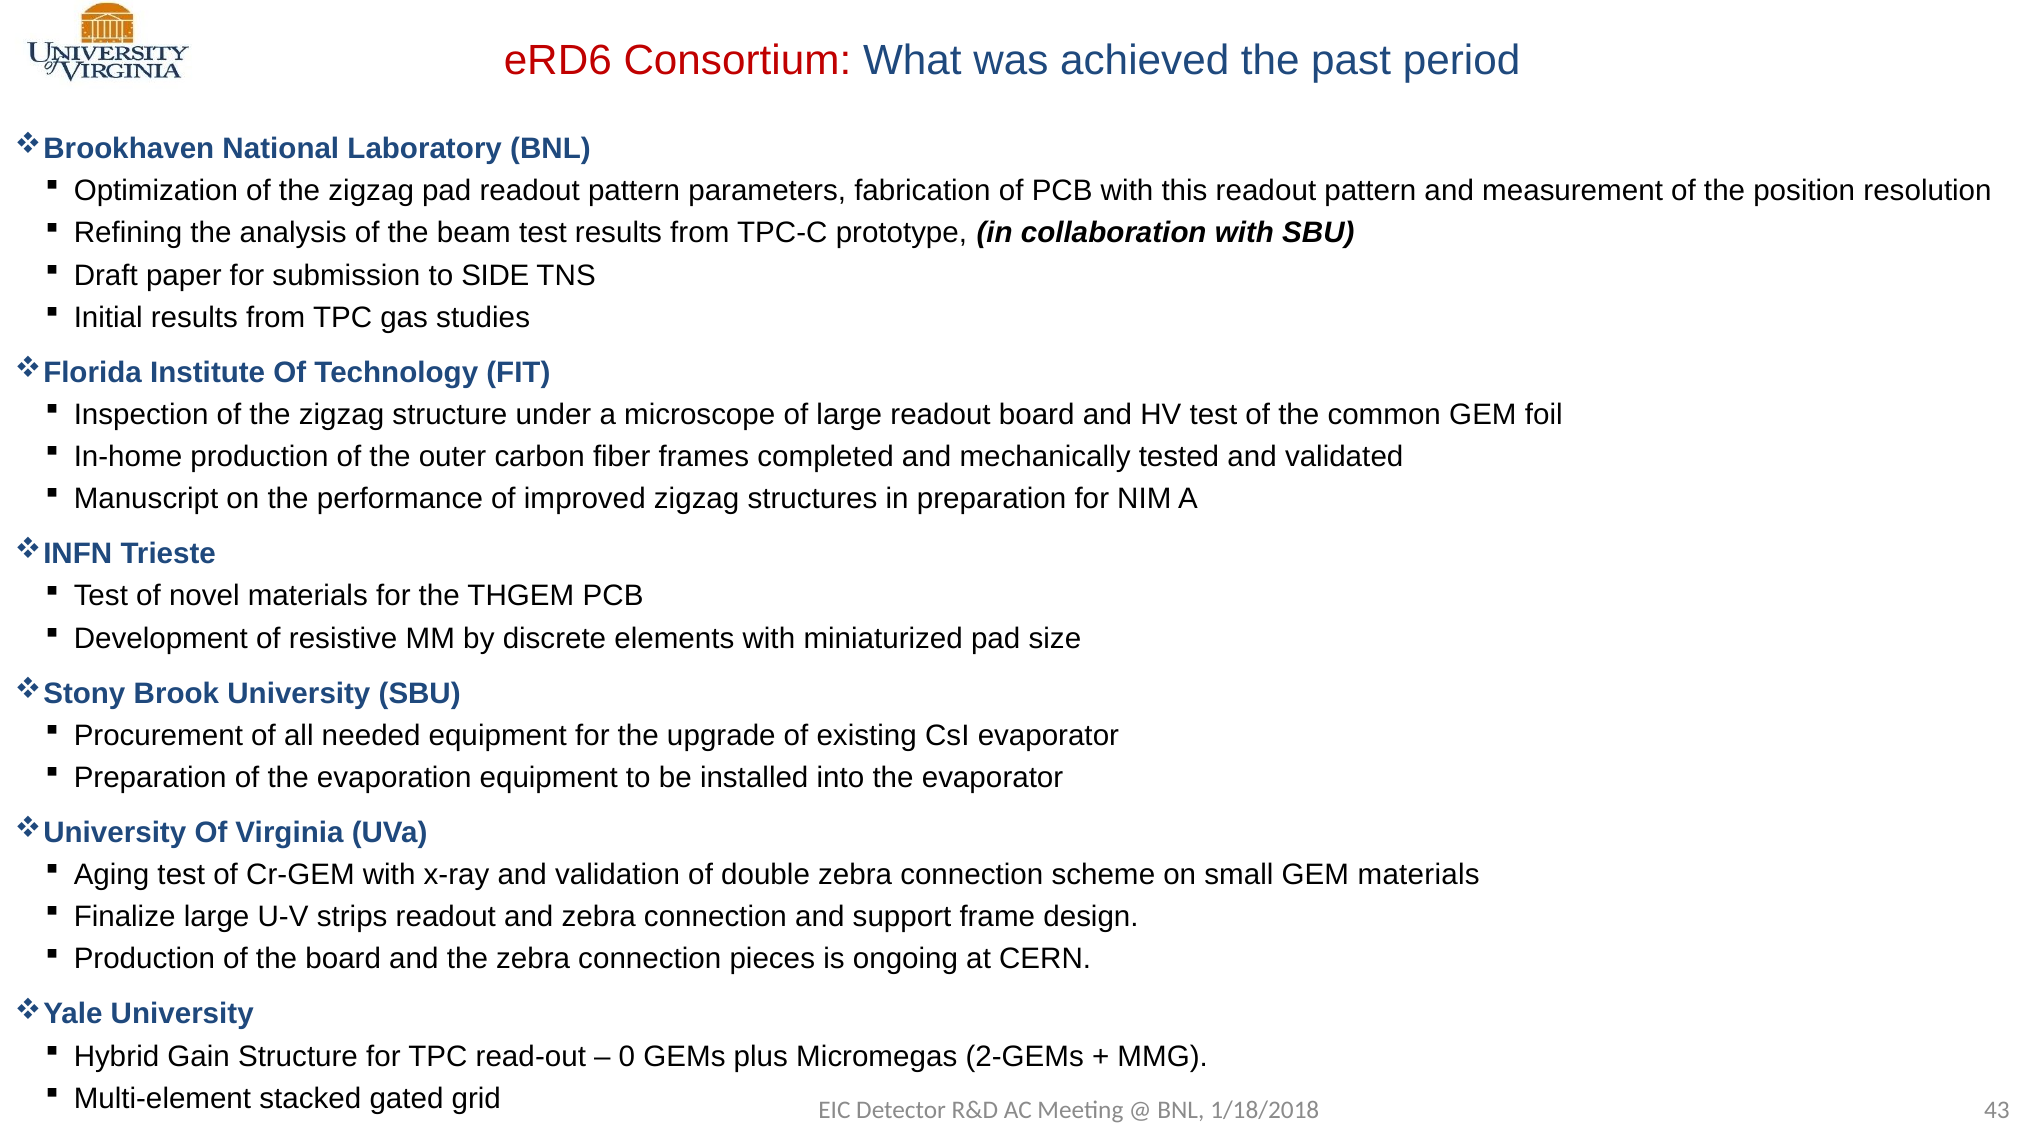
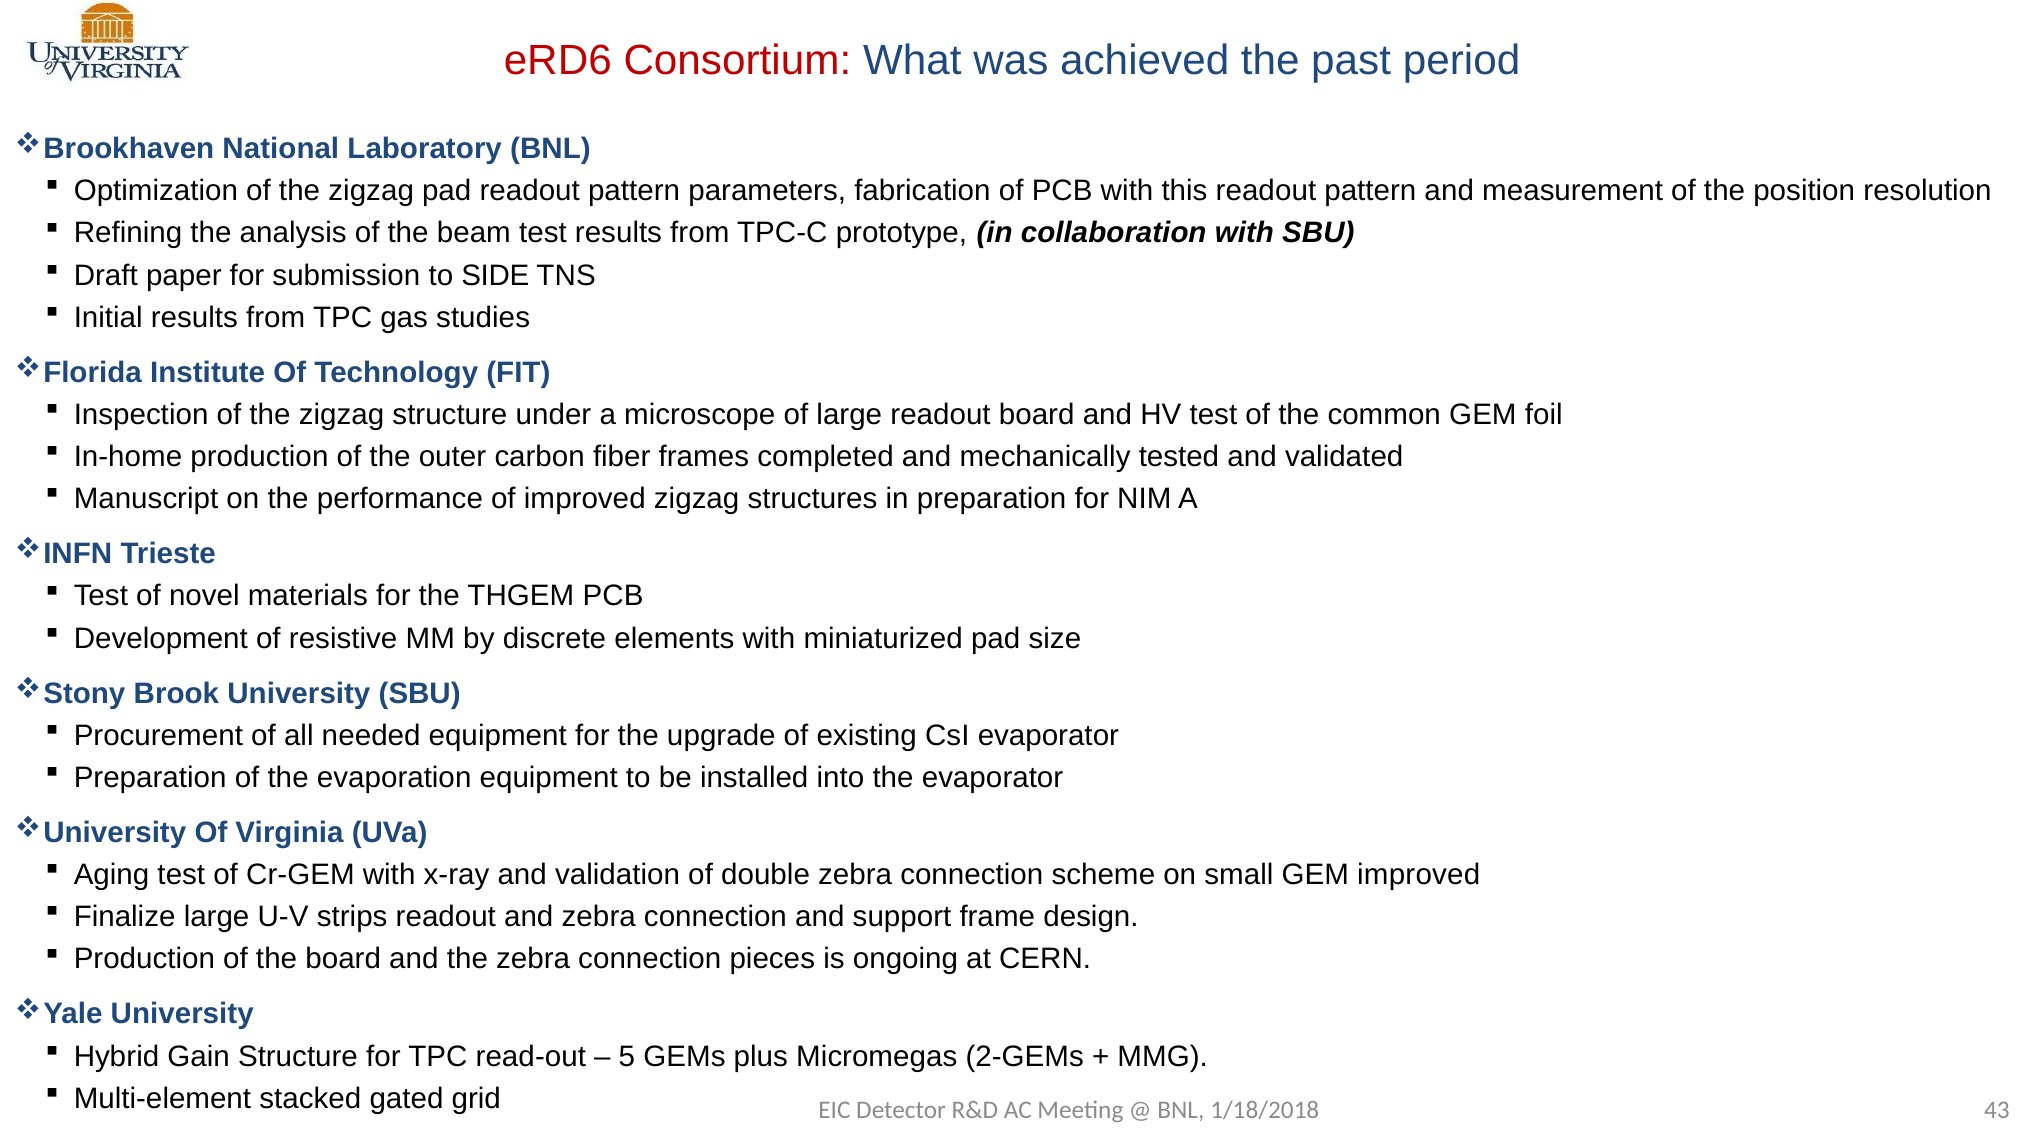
GEM materials: materials -> improved
0: 0 -> 5
